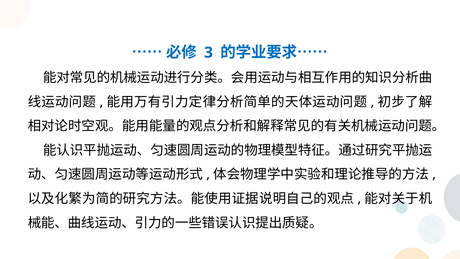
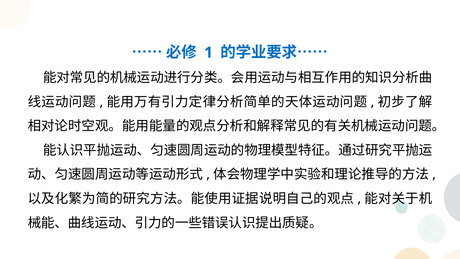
3: 3 -> 1
